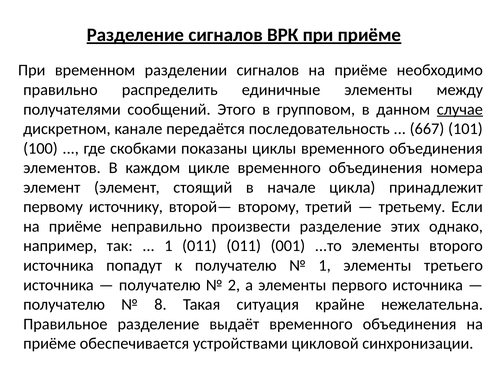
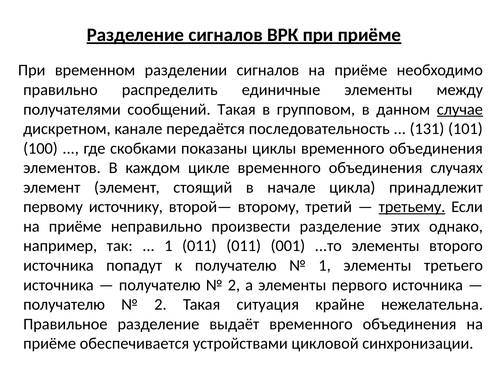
сообщений Этого: Этого -> Такая
667: 667 -> 131
номера: номера -> случаях
третьему underline: none -> present
8 at (160, 305): 8 -> 2
